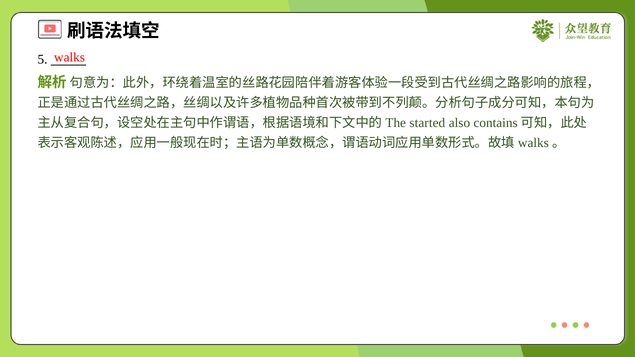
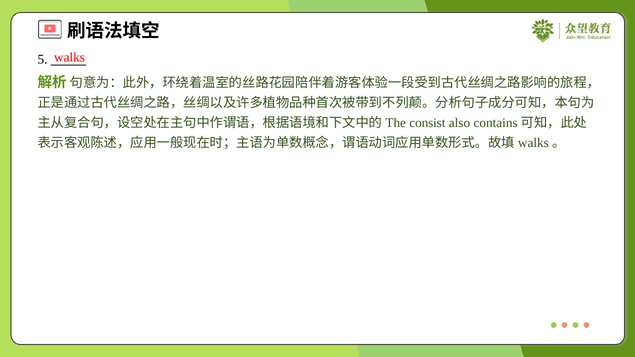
started: started -> consist
